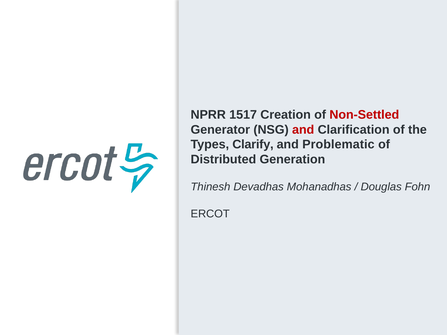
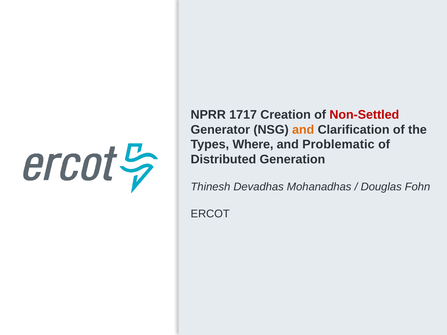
1517: 1517 -> 1717
and at (303, 130) colour: red -> orange
Clarify: Clarify -> Where
